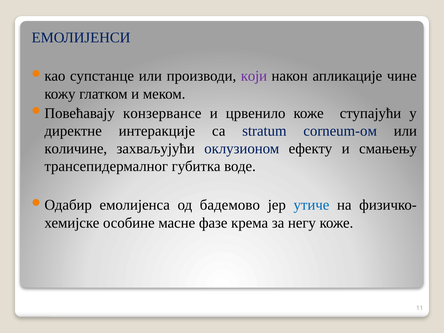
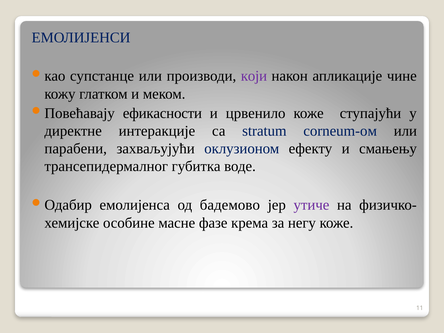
конзервансе: конзервансе -> ефикасности
количине: количине -> парабени
утиче colour: blue -> purple
